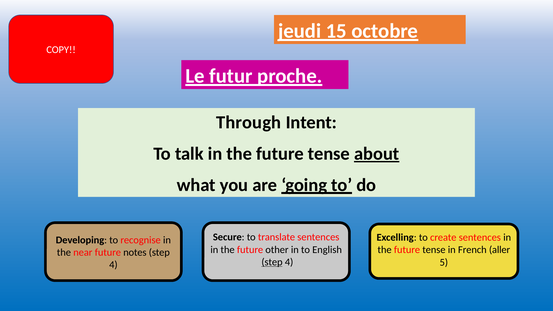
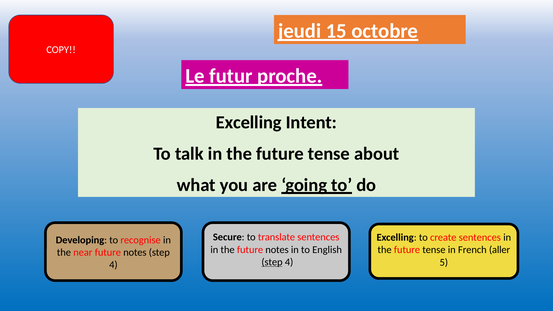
Through at (249, 122): Through -> Excelling
about underline: present -> none
the future other: other -> notes
